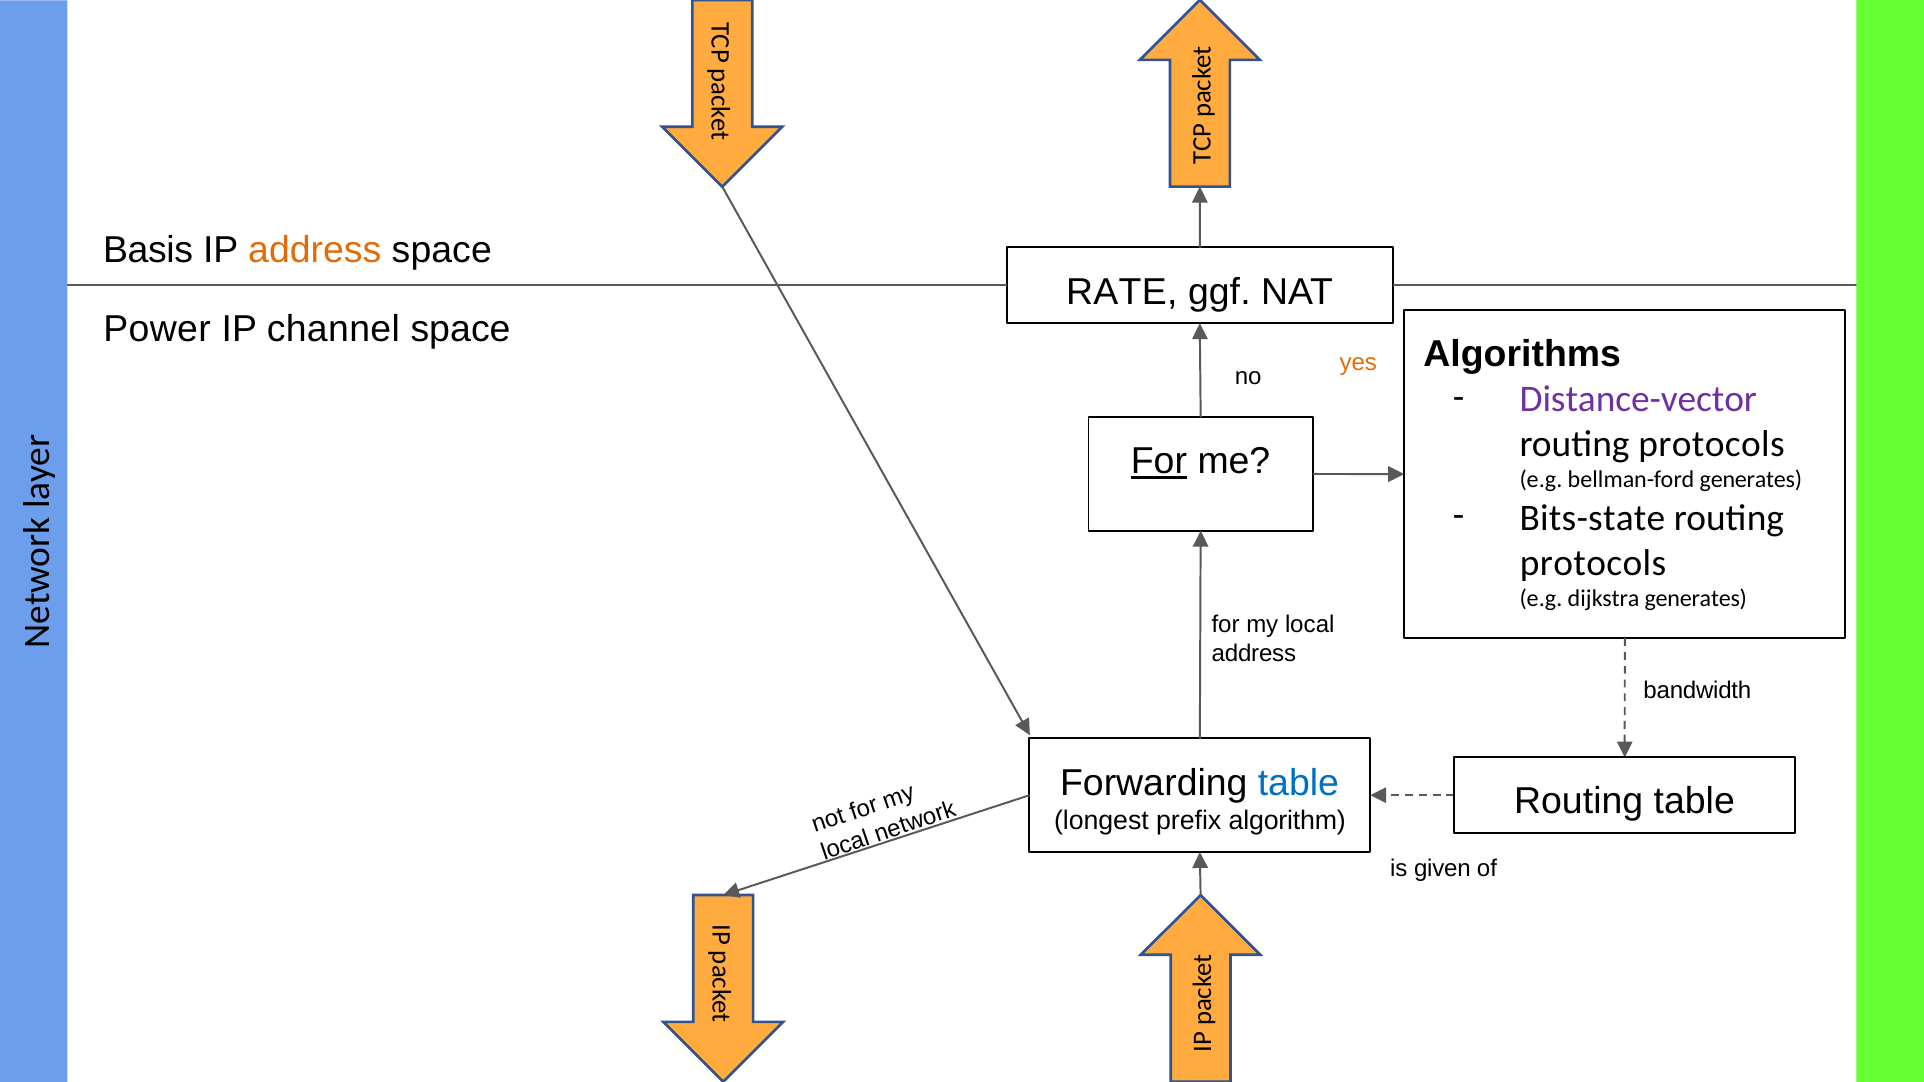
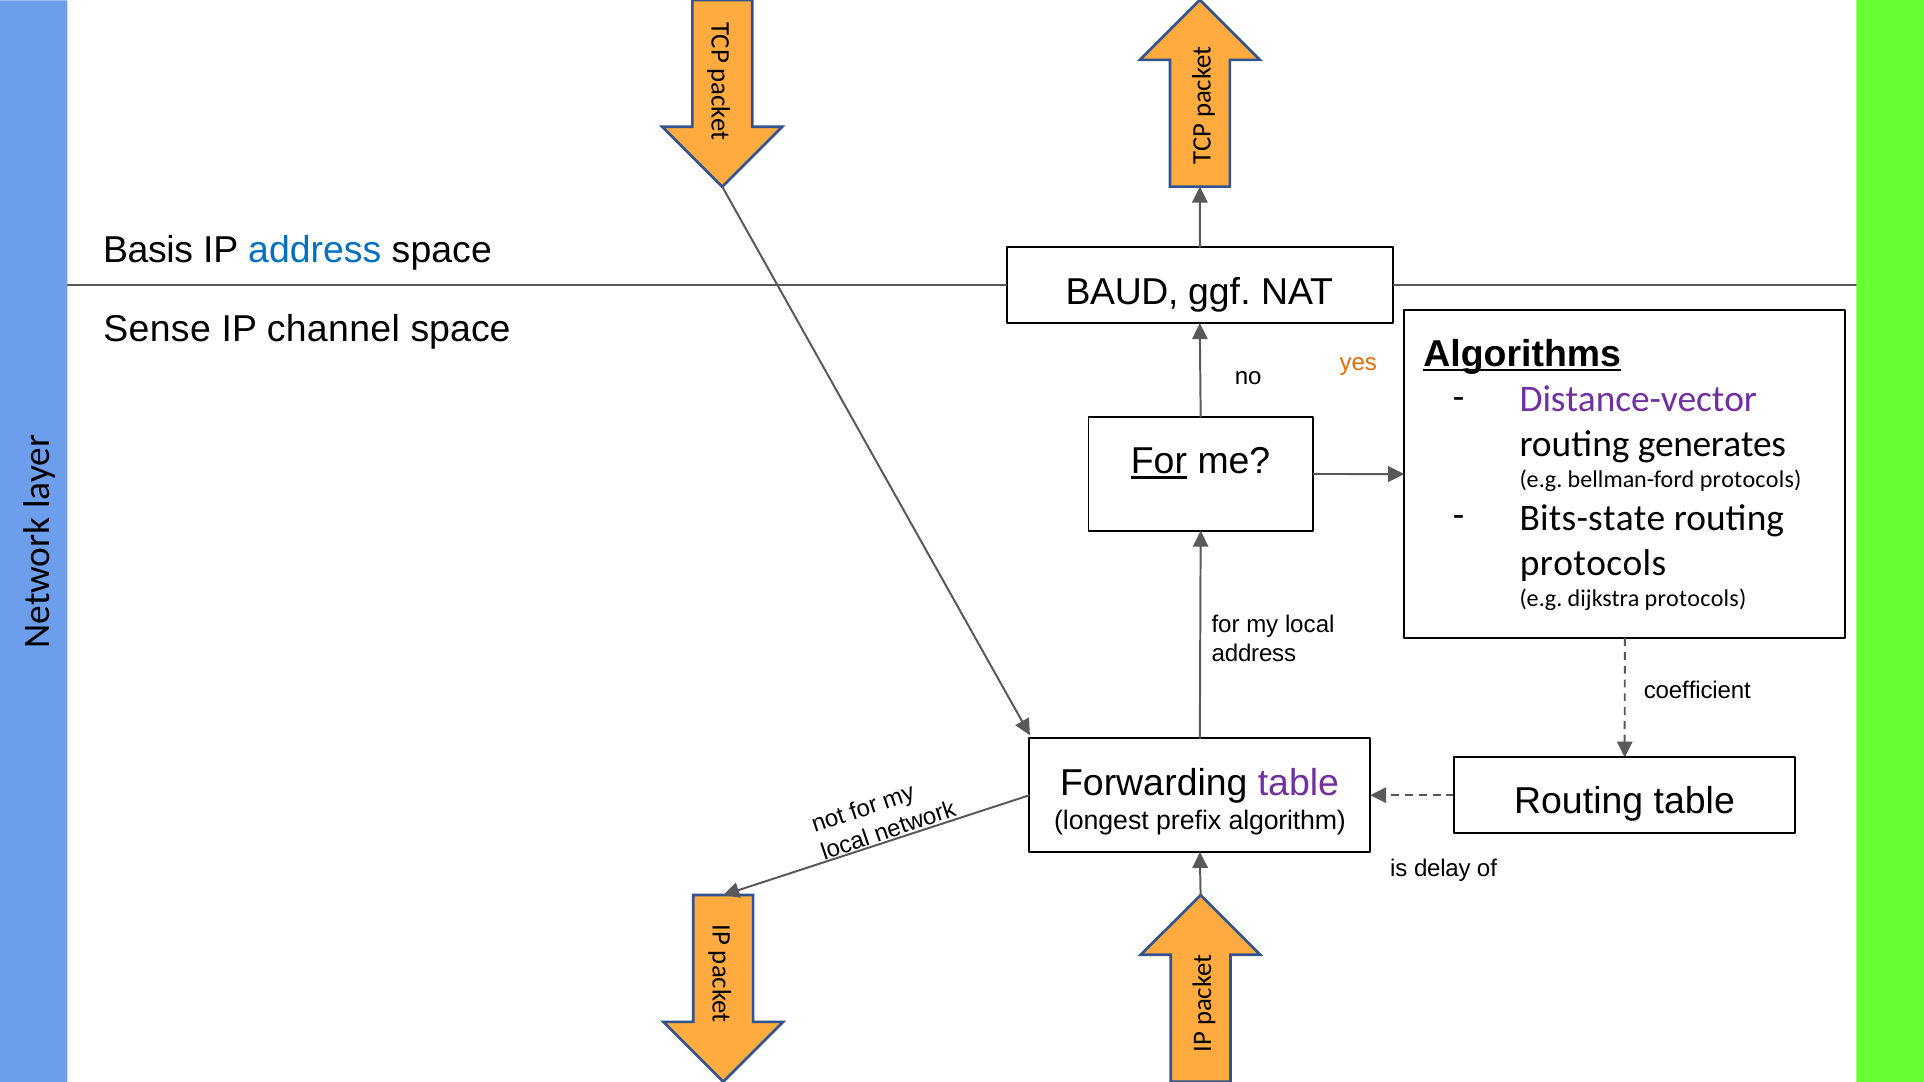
address at (315, 251) colour: orange -> blue
RATE: RATE -> BAUD
Power: Power -> Sense
Algorithms underline: none -> present
protocols at (1712, 444): protocols -> generates
bellman-ford generates: generates -> protocols
dijkstra generates: generates -> protocols
bandwidth: bandwidth -> coefficient
table at (1298, 783) colour: blue -> purple
given: given -> delay
